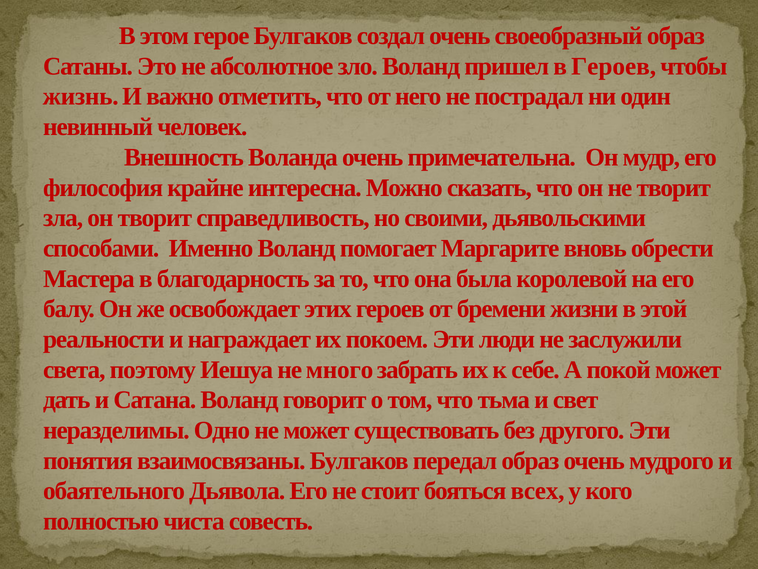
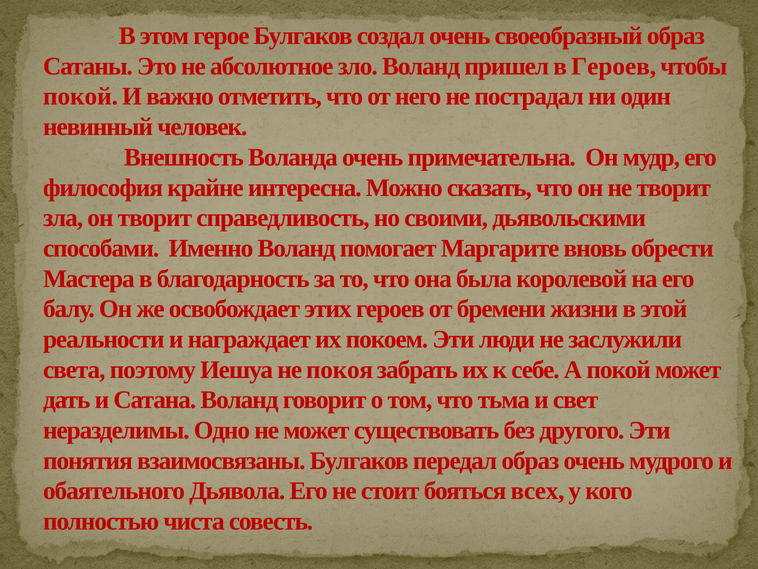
жизнь at (81, 97): жизнь -> покой
много: много -> покоя
